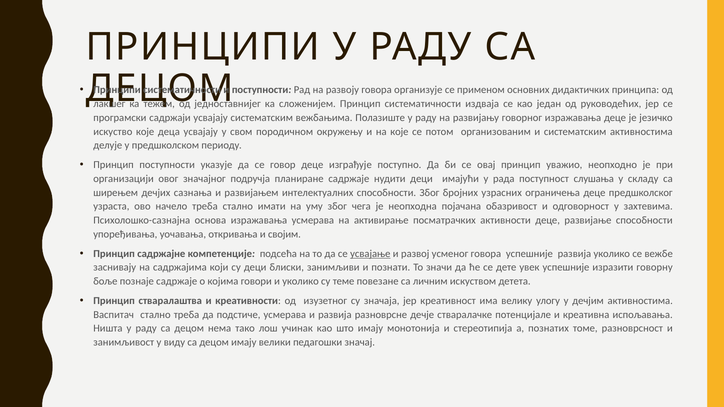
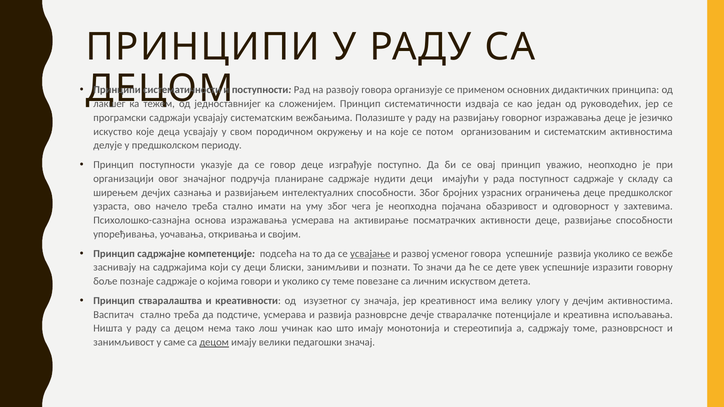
поступност слушања: слушања -> садржаје
познатих: познатих -> садржају
виду: виду -> саме
децом at (214, 343) underline: none -> present
